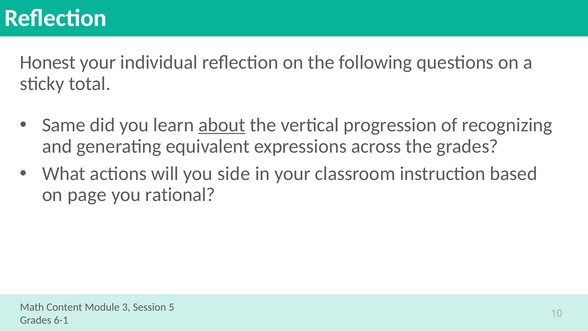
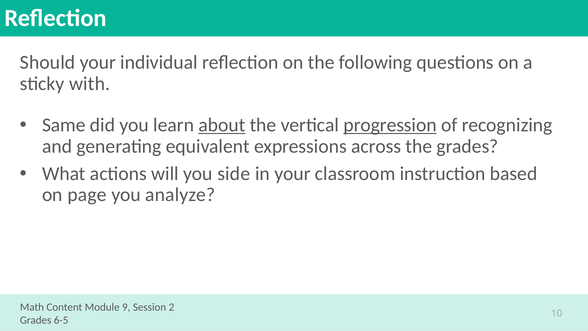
Honest: Honest -> Should
total: total -> with
progression underline: none -> present
rational: rational -> analyze
3: 3 -> 9
5: 5 -> 2
6-1: 6-1 -> 6-5
